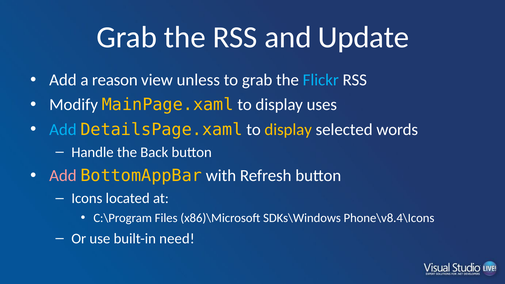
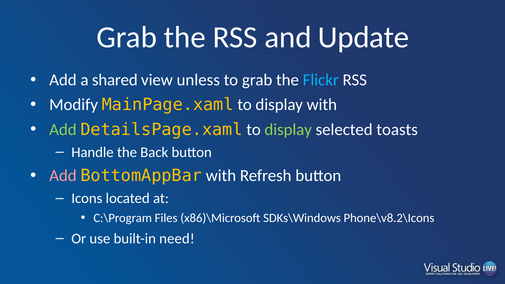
reason: reason -> shared
display uses: uses -> with
Add at (63, 129) colour: light blue -> light green
display at (288, 129) colour: yellow -> light green
words: words -> toasts
Phone\v8.4\Icons: Phone\v8.4\Icons -> Phone\v8.2\Icons
